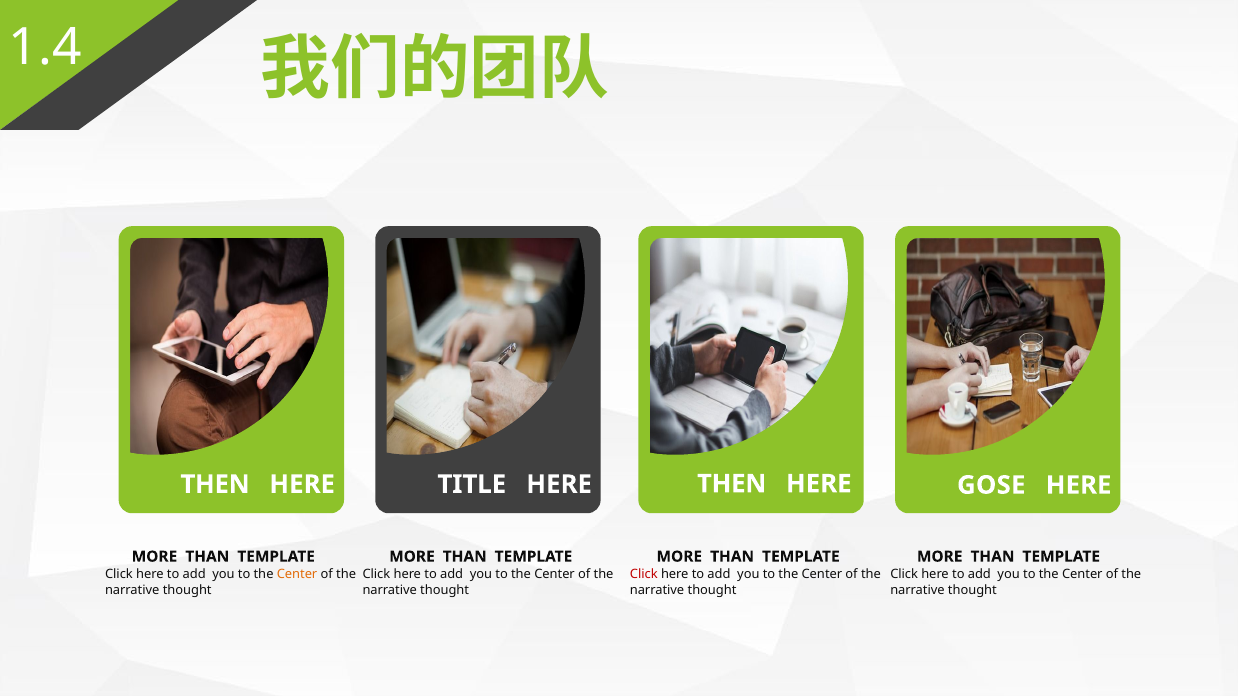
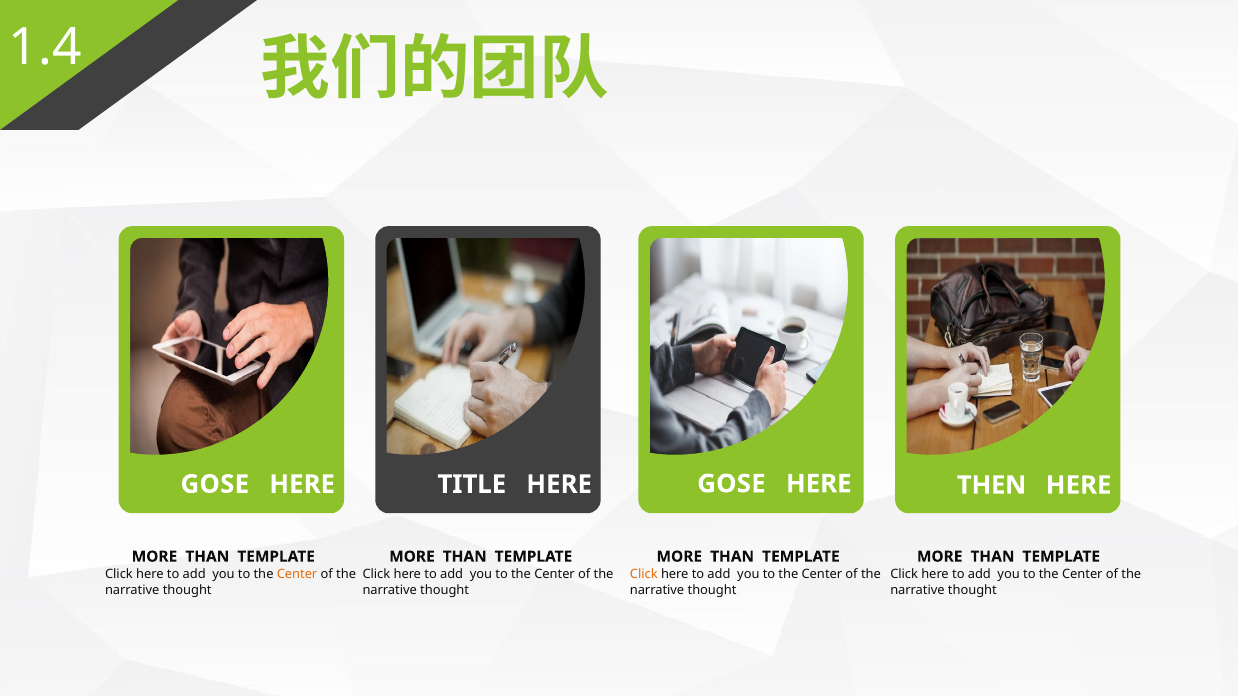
THEN at (215, 484): THEN -> GOSE
HERE THEN: THEN -> GOSE
GOSE: GOSE -> THEN
Click at (644, 575) colour: red -> orange
